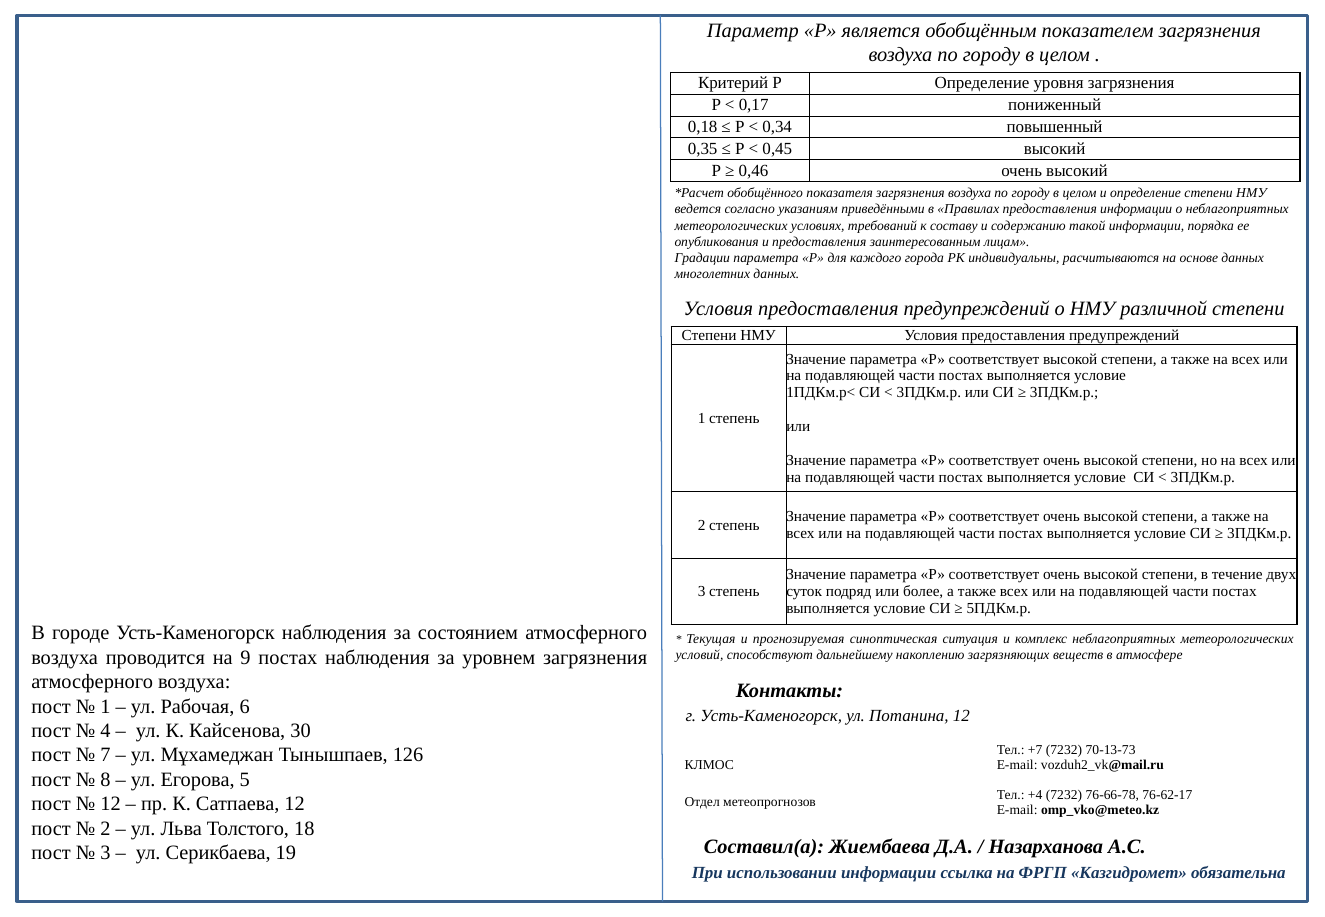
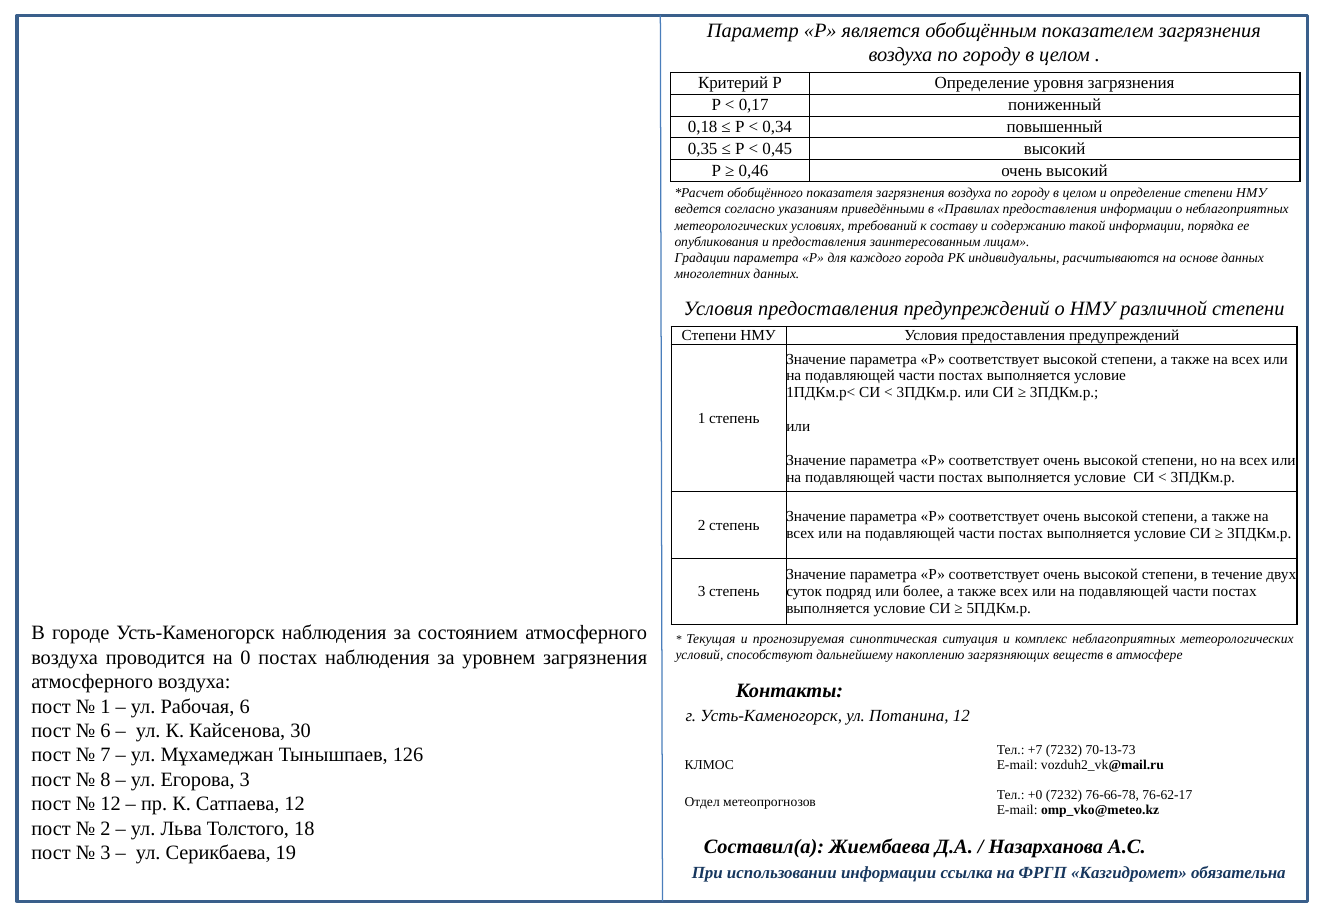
9: 9 -> 0
4 at (105, 731): 4 -> 6
Егорова 5: 5 -> 3
+4: +4 -> +0
